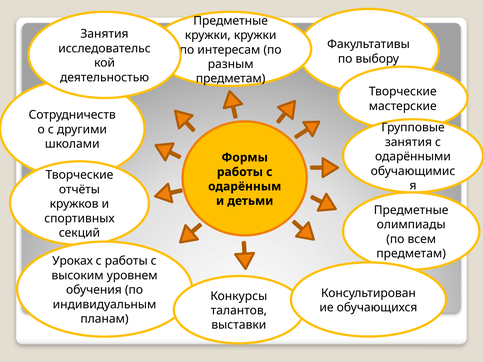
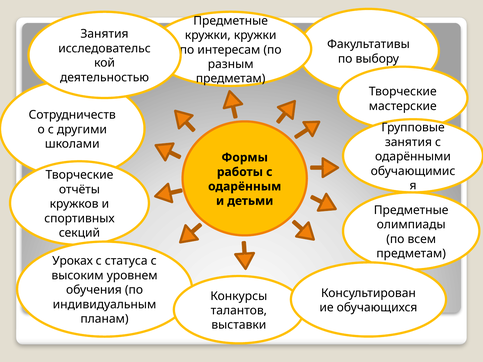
с работы: работы -> статуса
